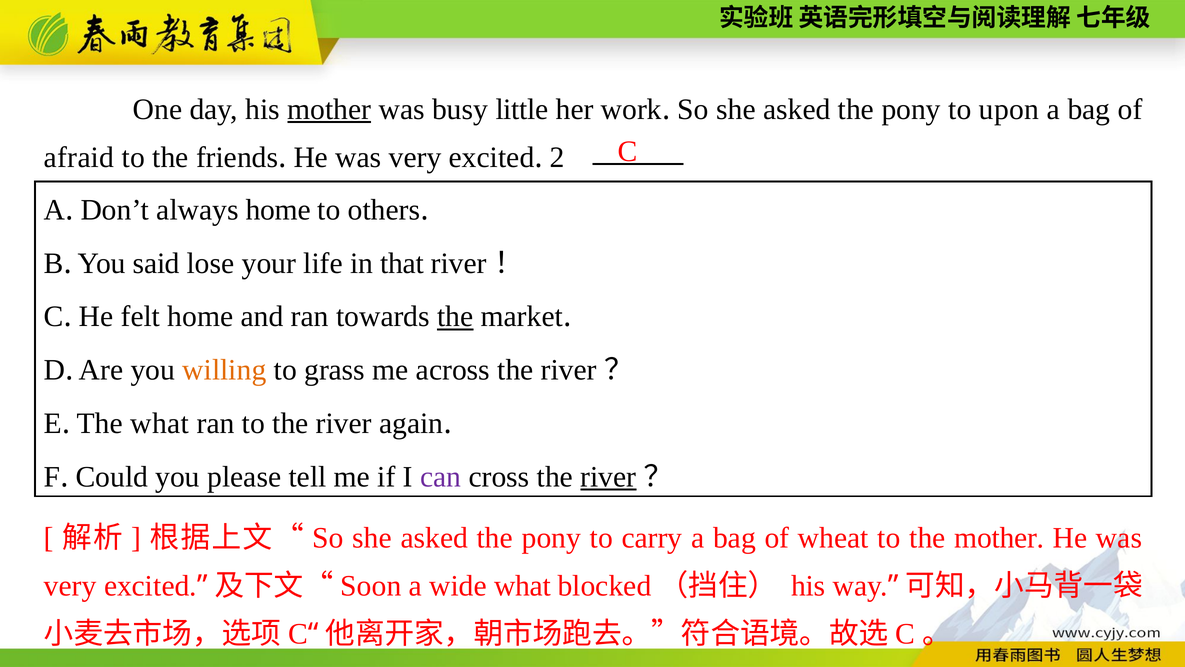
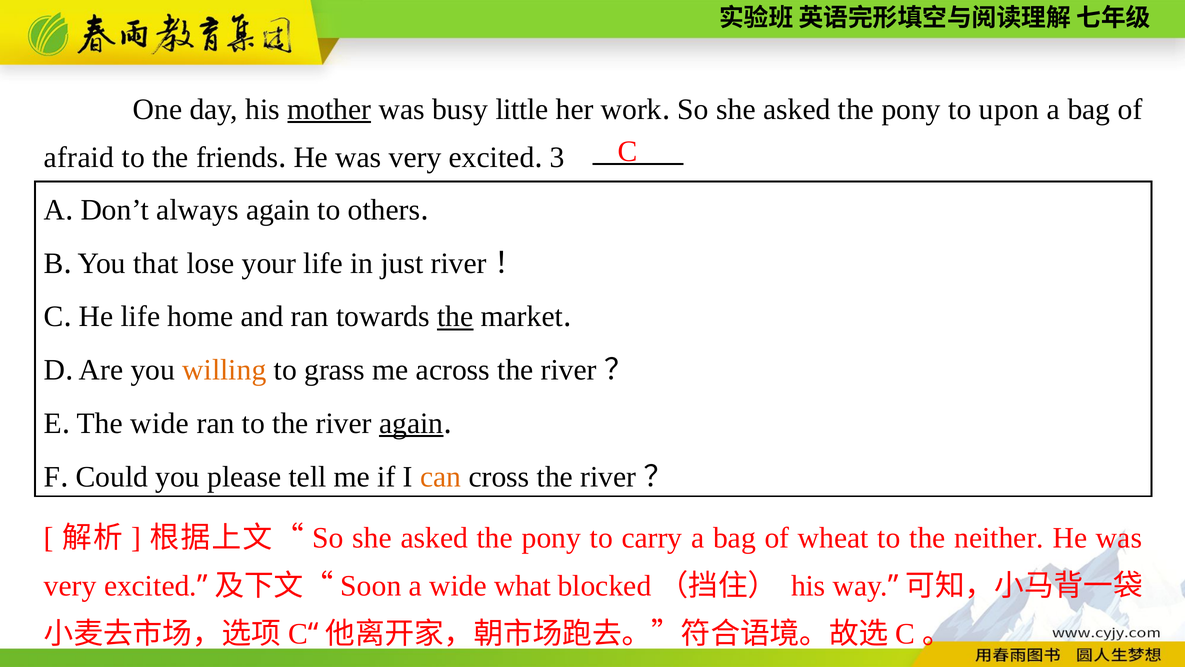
2: 2 -> 3
always home: home -> again
said: said -> that
that: that -> just
He felt: felt -> life
The what: what -> wide
again at (411, 423) underline: none -> present
can colour: purple -> orange
river at (608, 476) underline: present -> none
the mother: mother -> neither
